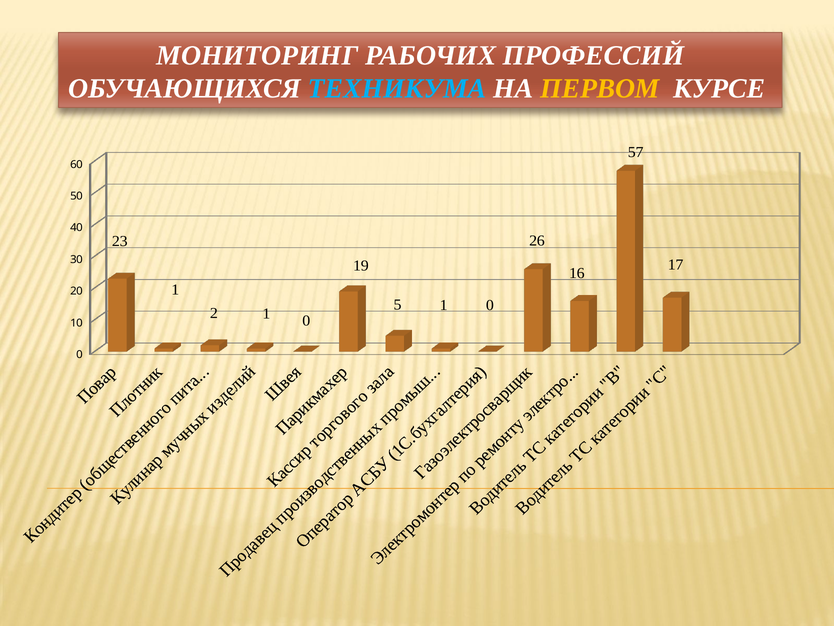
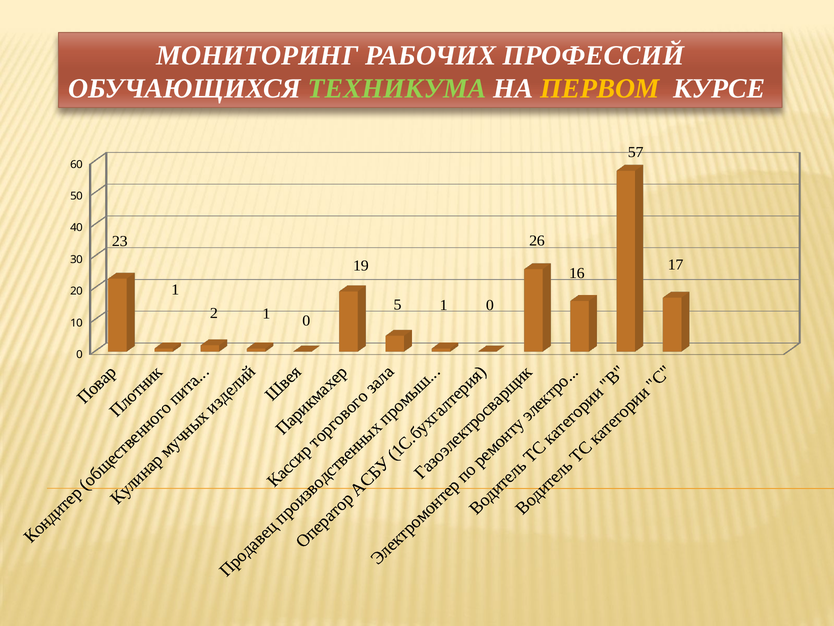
ТЕХНИКУМА colour: light blue -> light green
